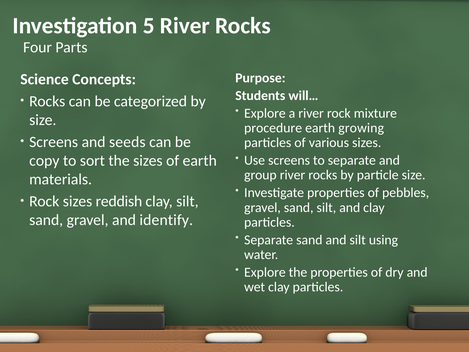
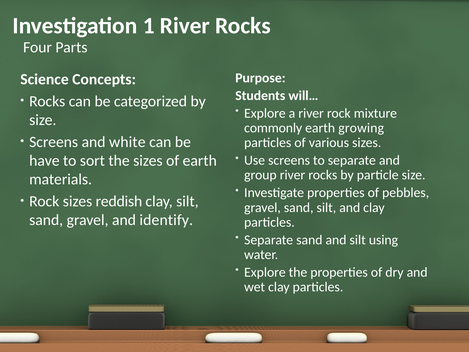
5: 5 -> 1
procedure: procedure -> commonly
seeds: seeds -> white
copy: copy -> have
